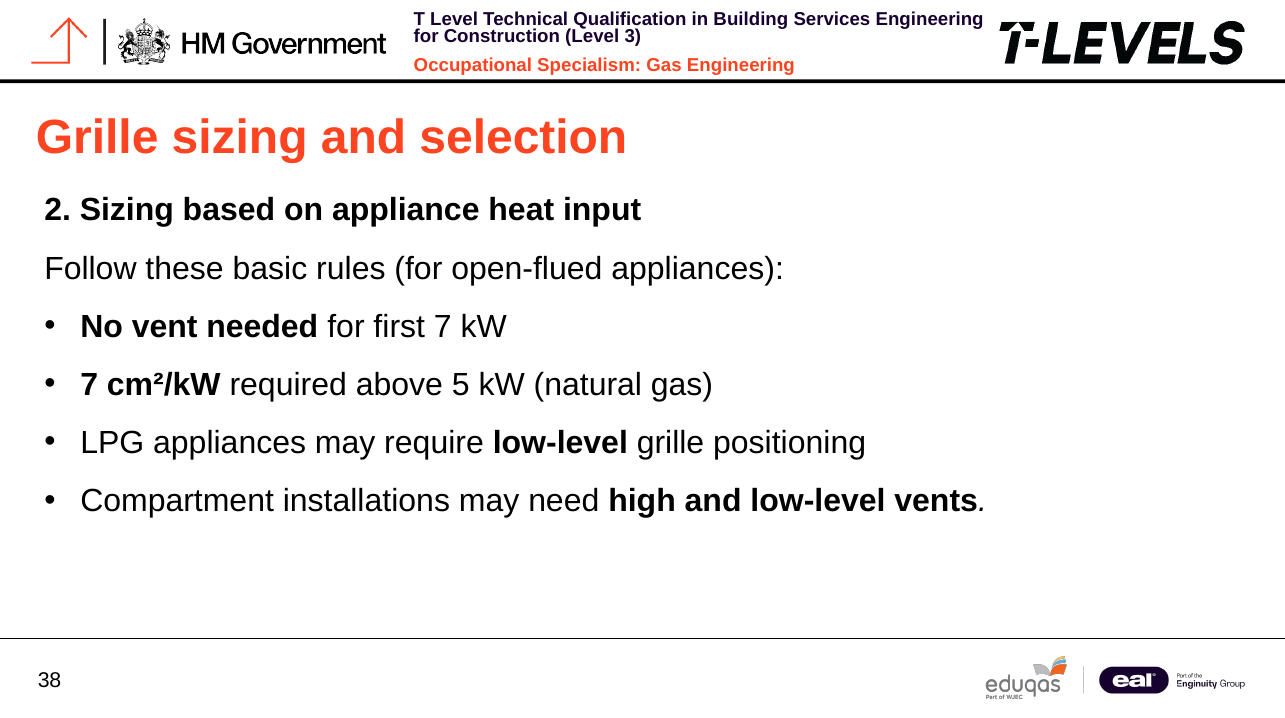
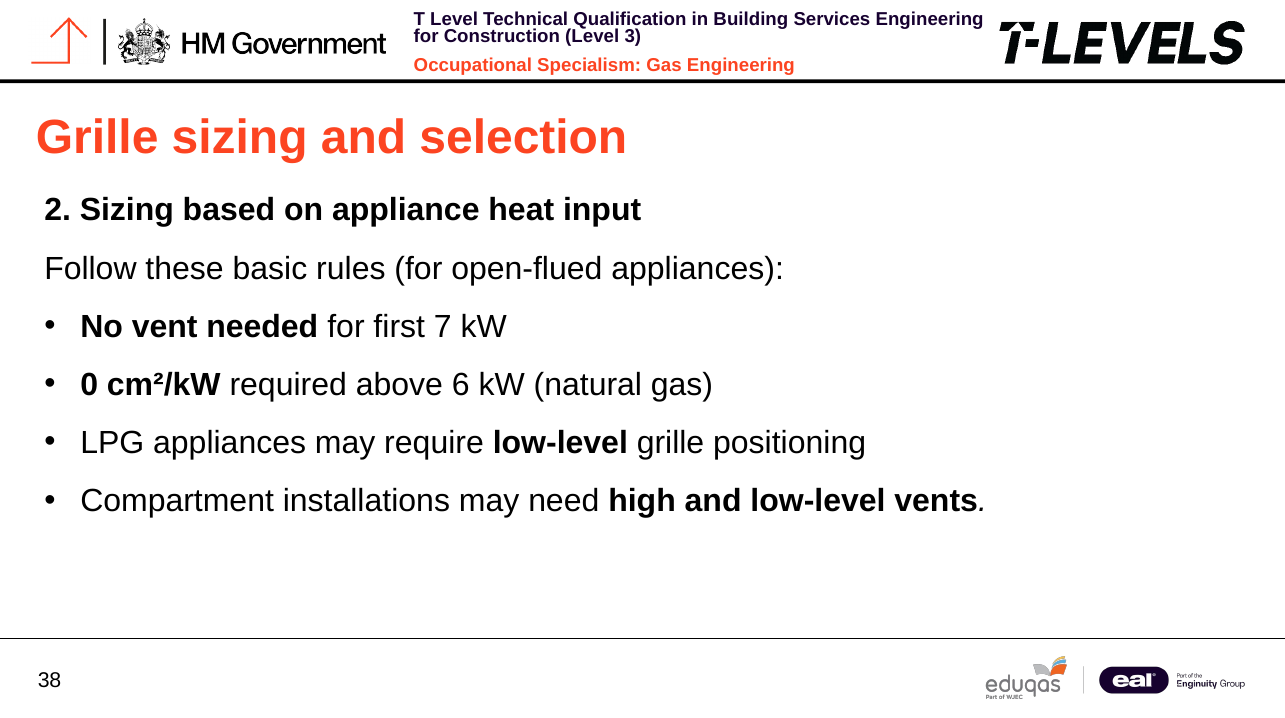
7 at (89, 385): 7 -> 0
5: 5 -> 6
